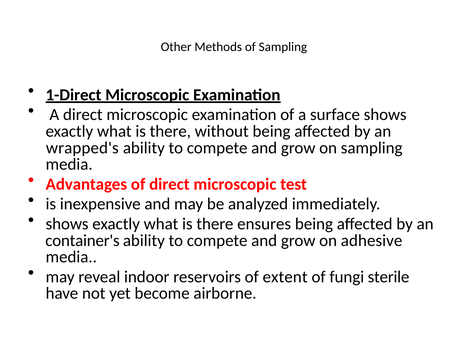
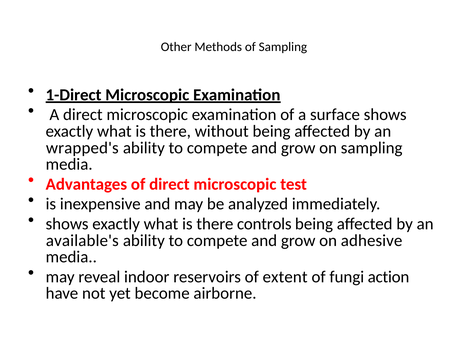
ensures: ensures -> controls
container's: container's -> available's
sterile: sterile -> action
